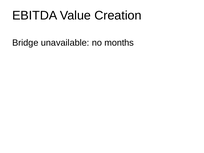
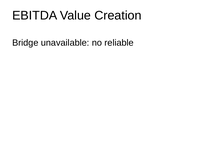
months: months -> reliable
